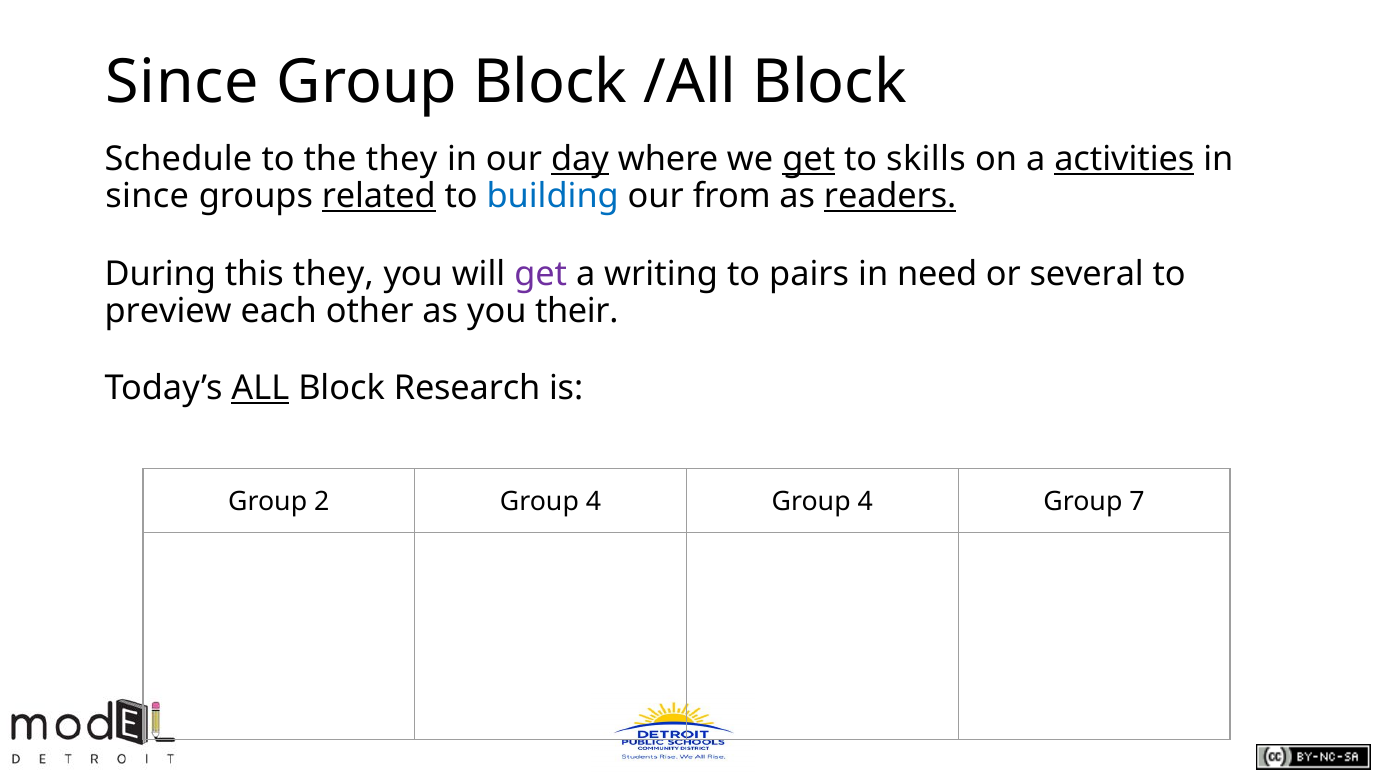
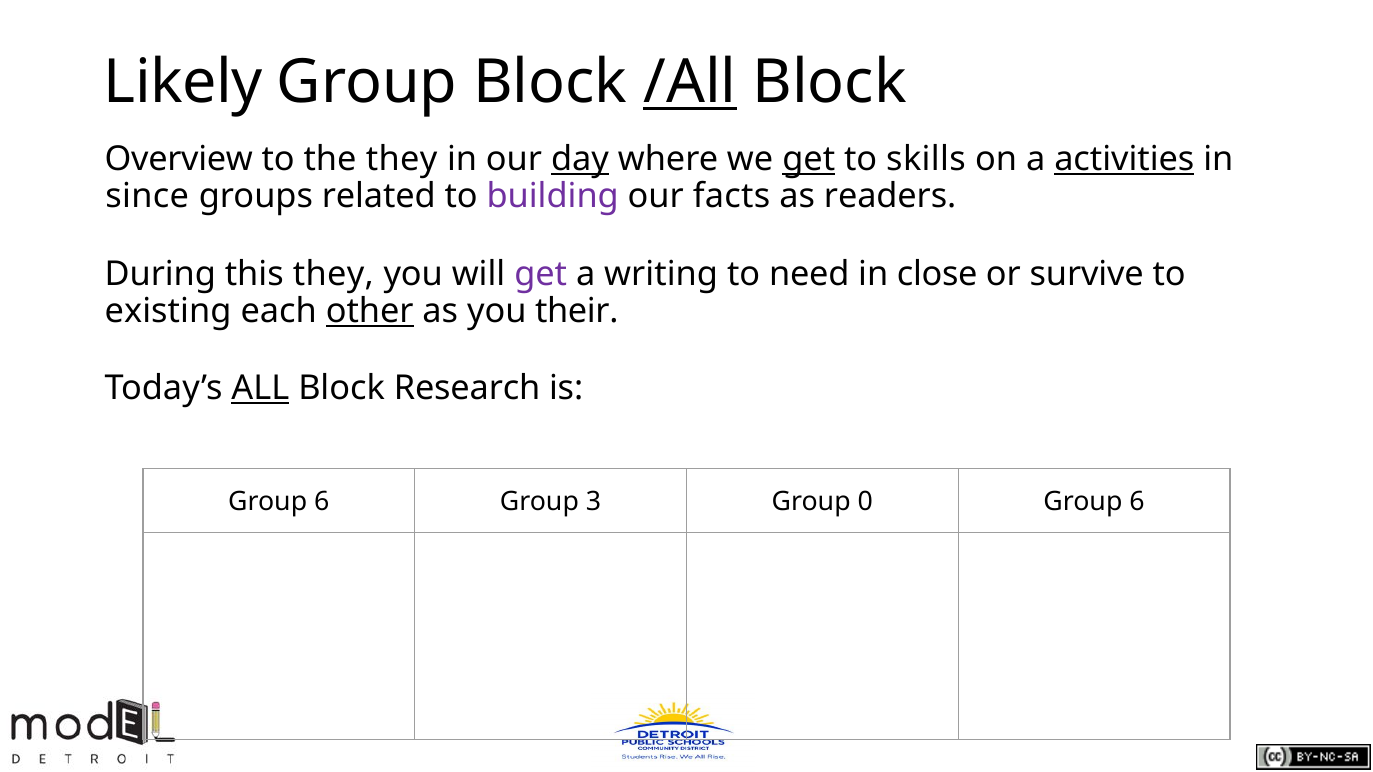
Since at (182, 82): Since -> Likely
/All underline: none -> present
Schedule: Schedule -> Overview
related underline: present -> none
building colour: blue -> purple
from: from -> facts
readers underline: present -> none
pairs: pairs -> need
need: need -> close
several: several -> survive
preview: preview -> existing
other underline: none -> present
2 at (322, 502): 2 -> 6
4 at (594, 502): 4 -> 3
4 at (865, 502): 4 -> 0
7 at (1137, 502): 7 -> 6
